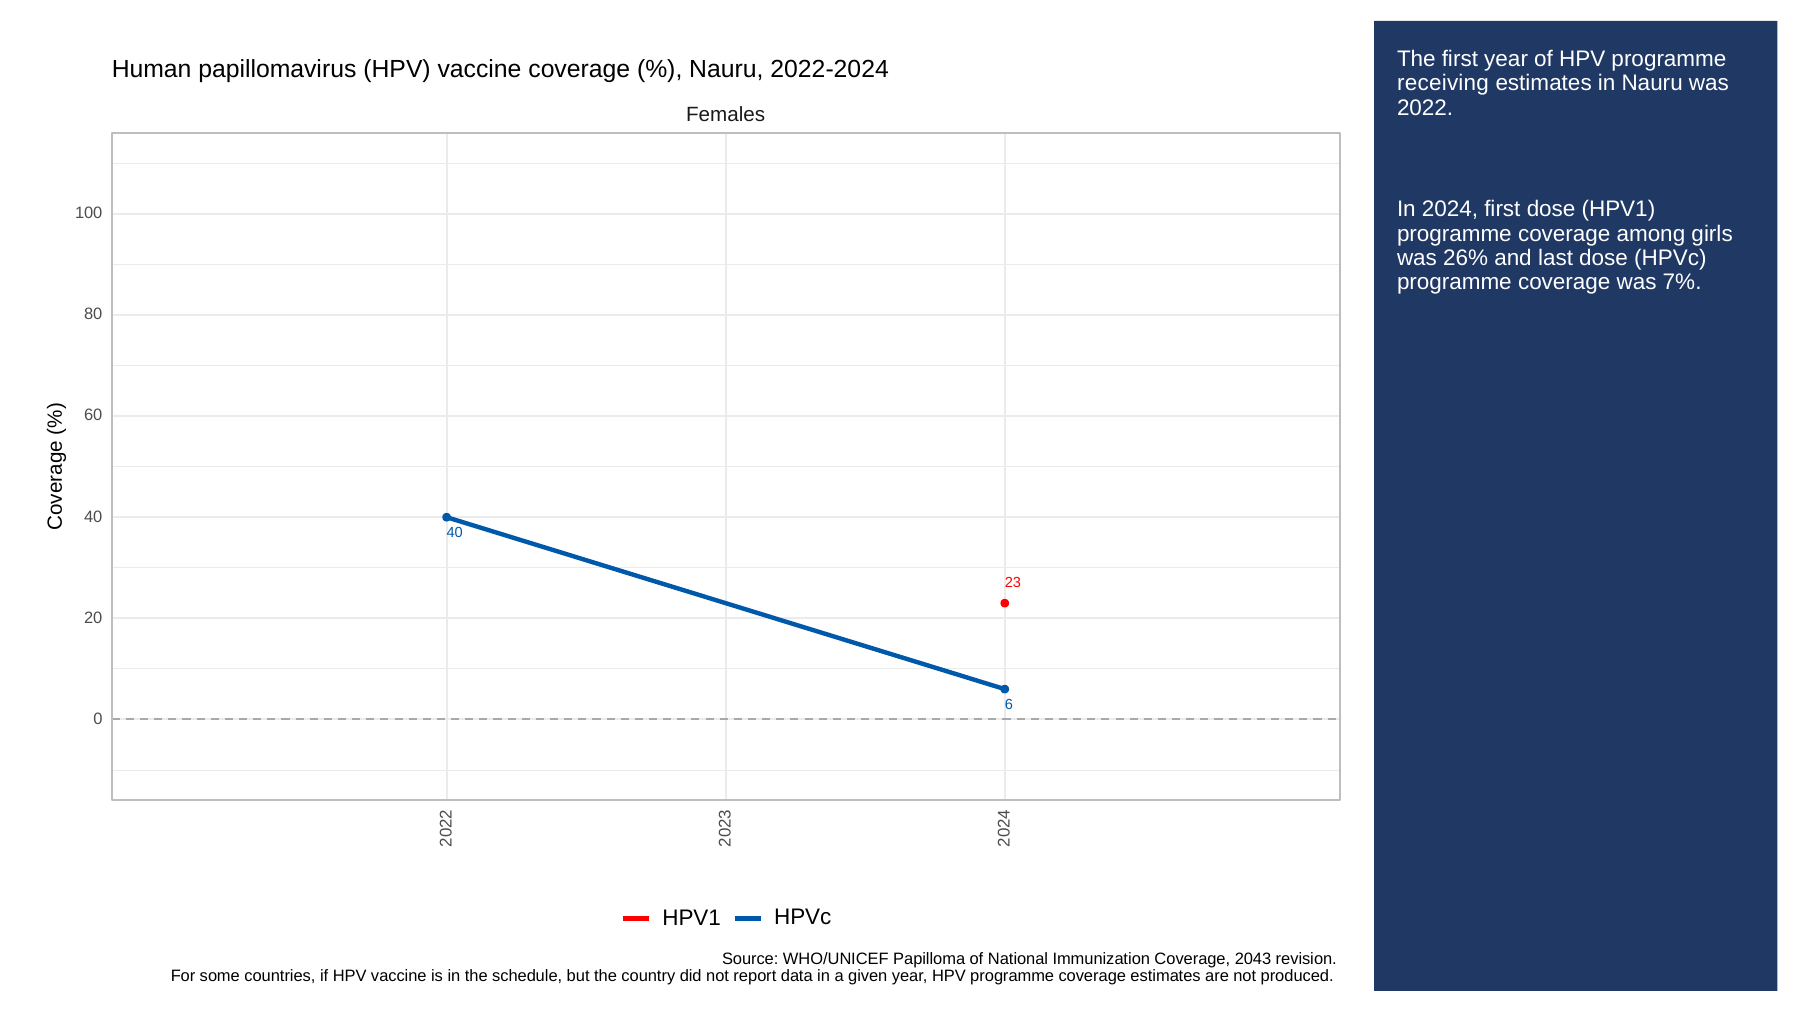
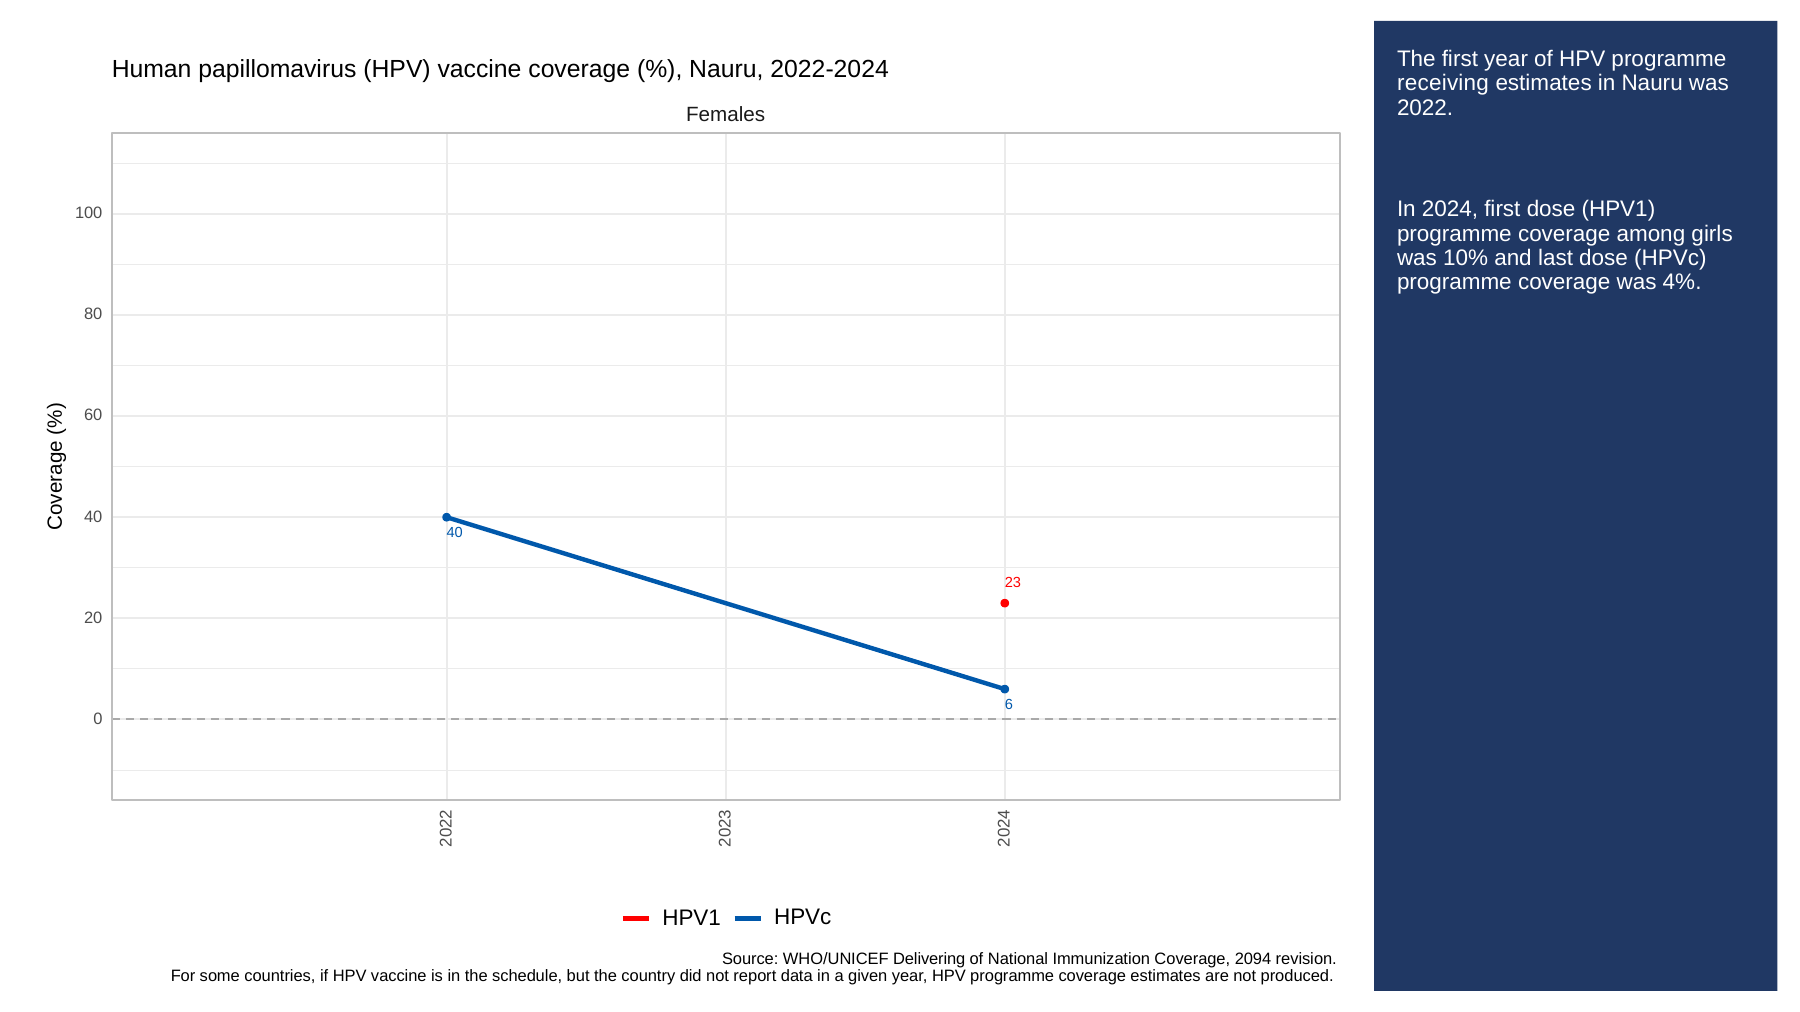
26%: 26% -> 10%
7%: 7% -> 4%
Papilloma: Papilloma -> Delivering
2043: 2043 -> 2094
